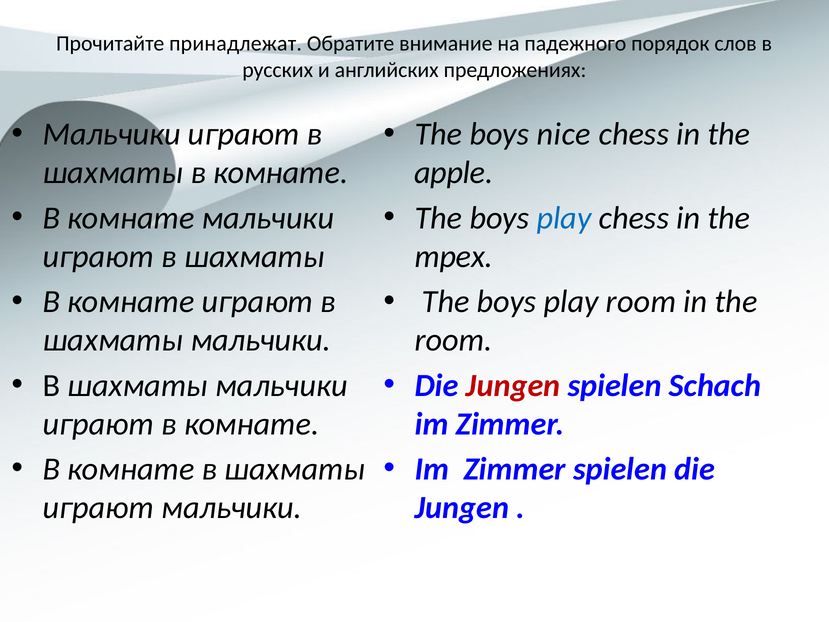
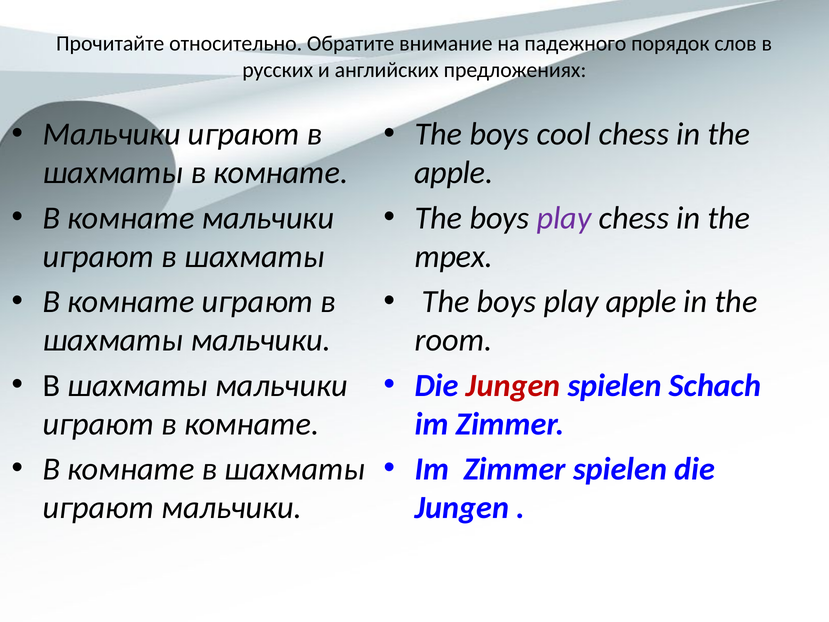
принадлежат: принадлежат -> относительно
nice: nice -> cool
play at (564, 218) colour: blue -> purple
play room: room -> apple
